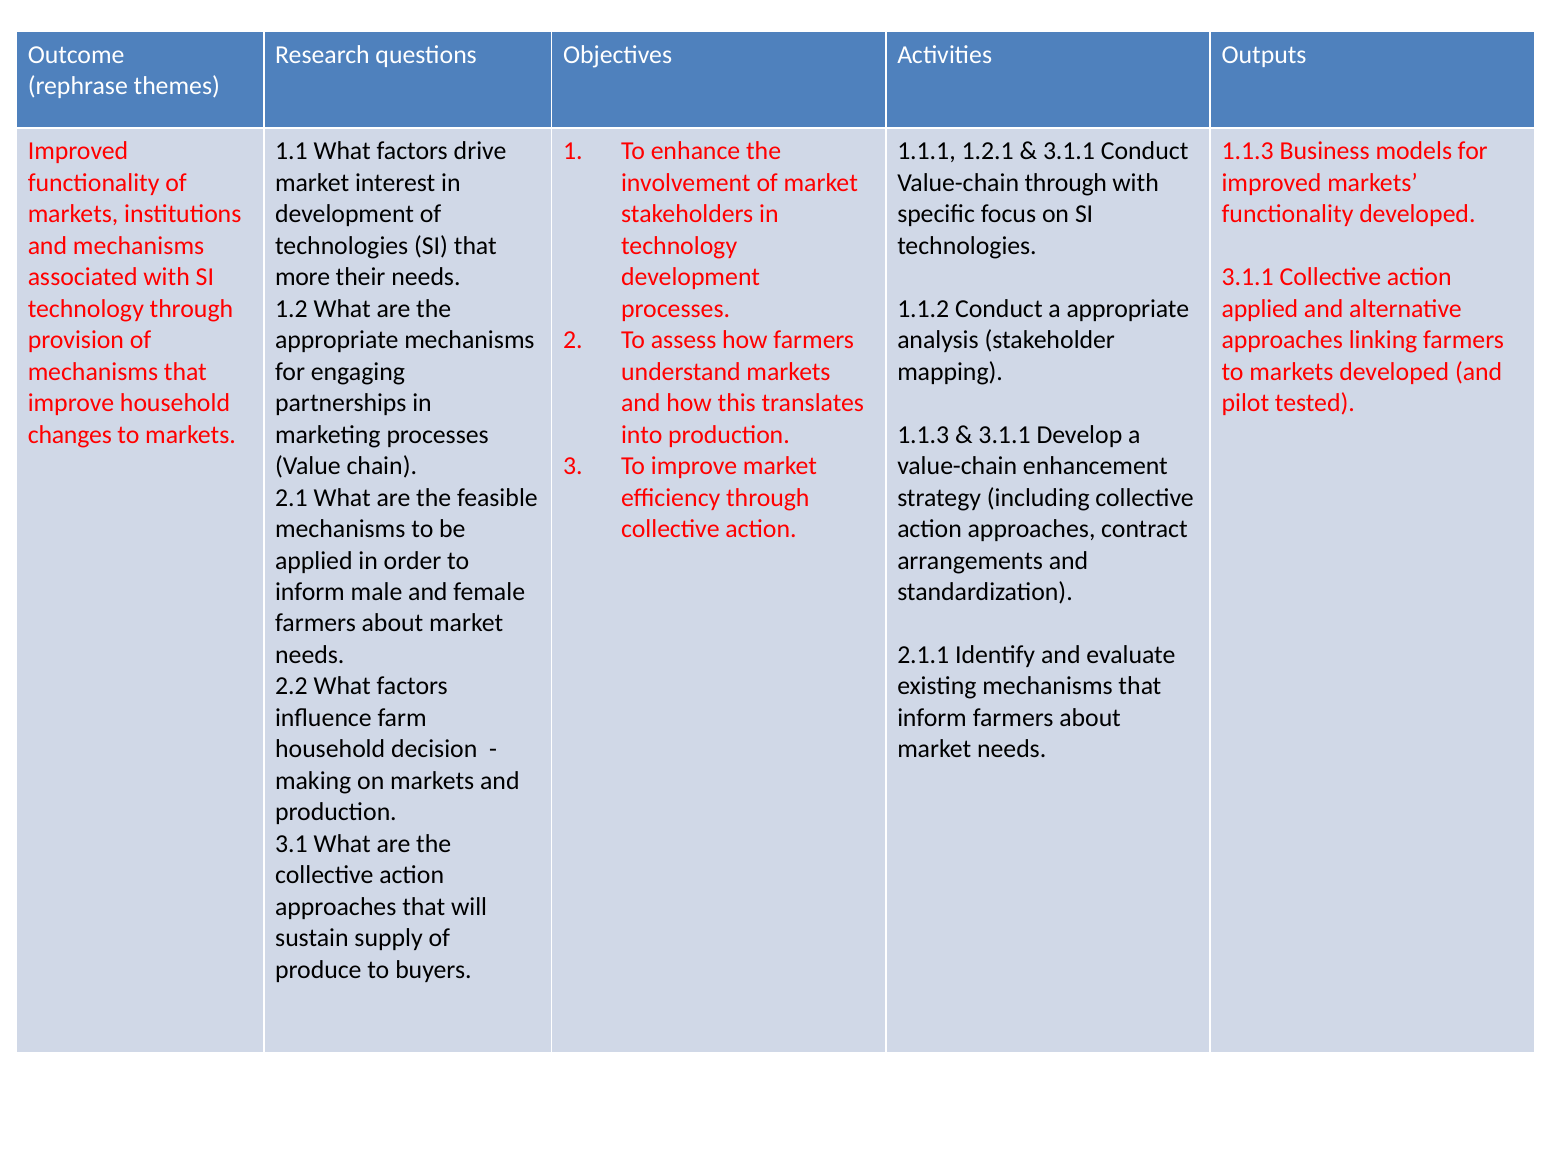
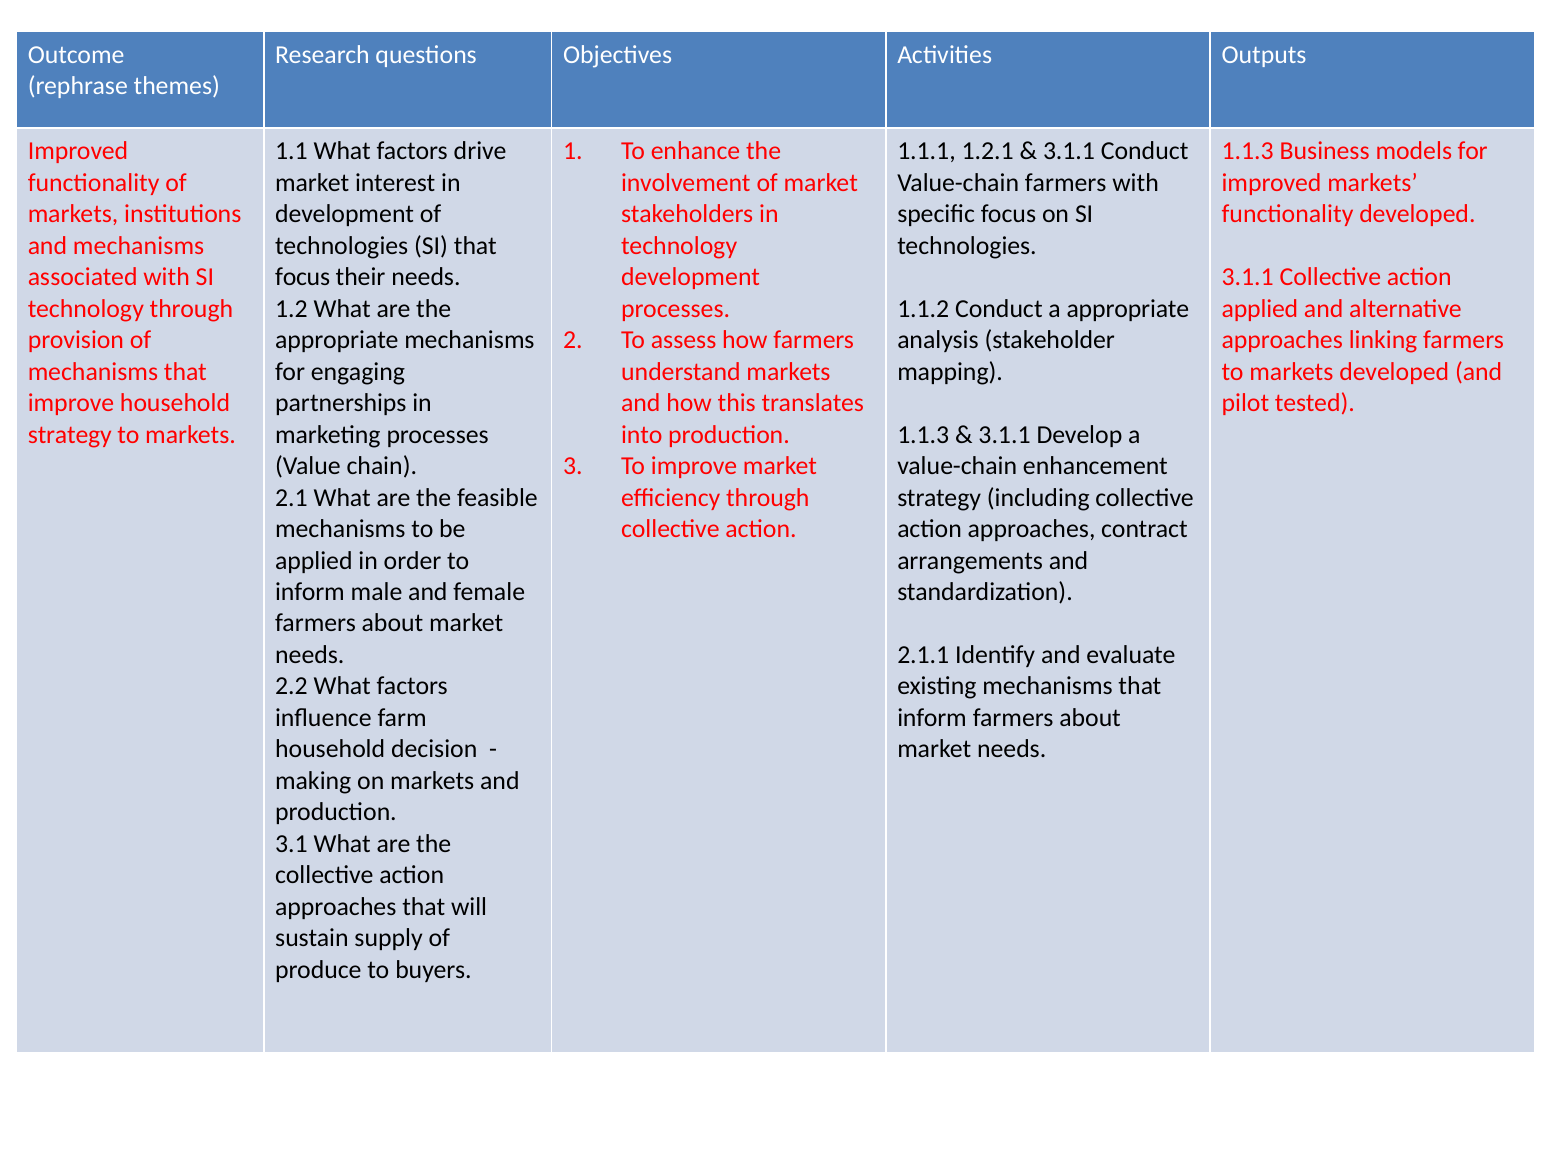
Value-chain through: through -> farmers
more at (303, 277): more -> focus
changes at (70, 435): changes -> strategy
